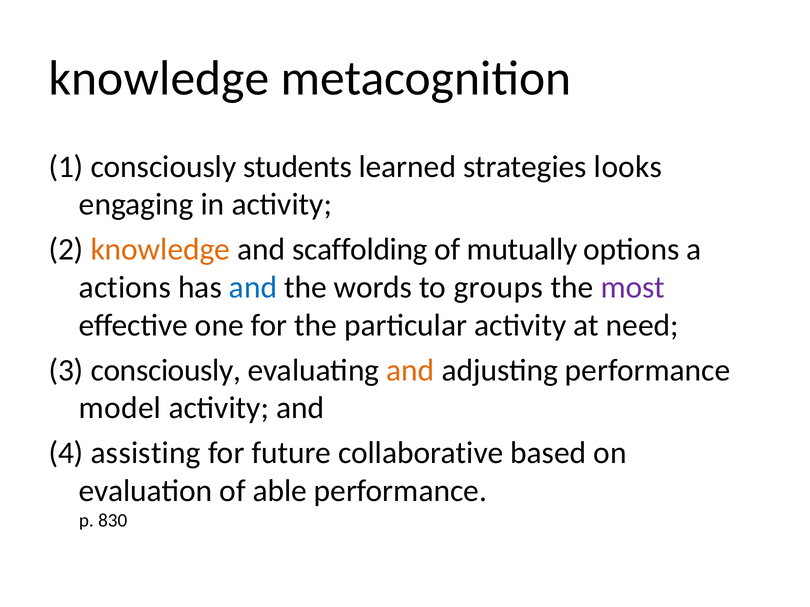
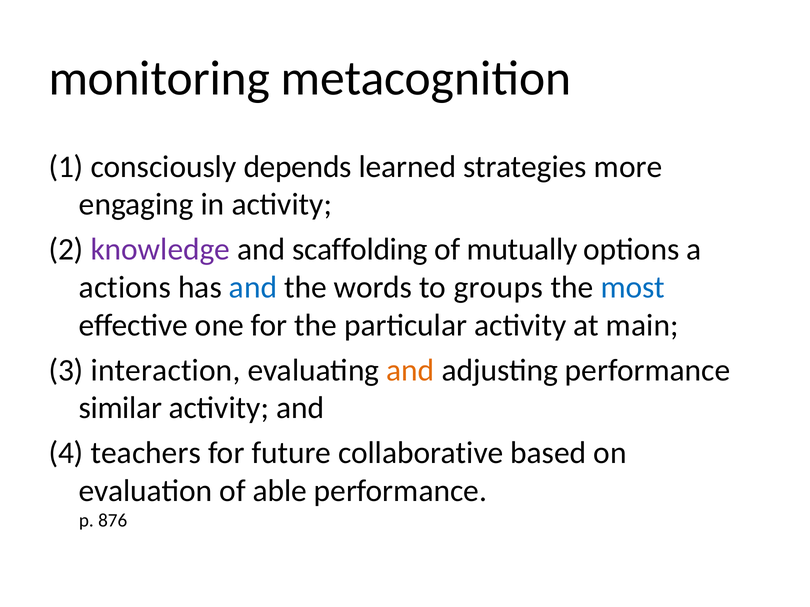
knowledge at (159, 78): knowledge -> monitoring
students: students -> depends
looks: looks -> more
knowledge at (160, 250) colour: orange -> purple
most colour: purple -> blue
need: need -> main
3 consciously: consciously -> interaction
model: model -> similar
assisting: assisting -> teachers
830: 830 -> 876
